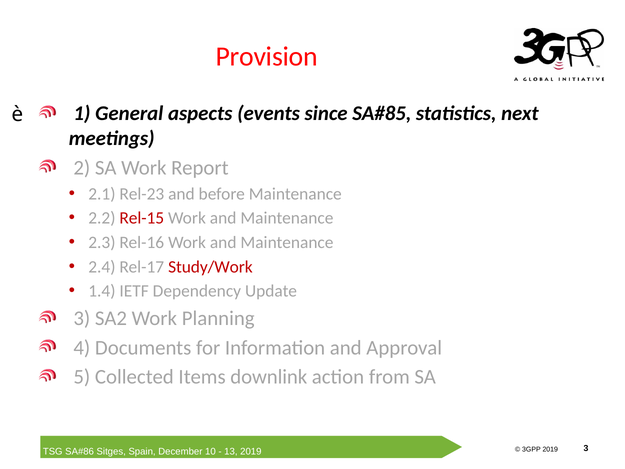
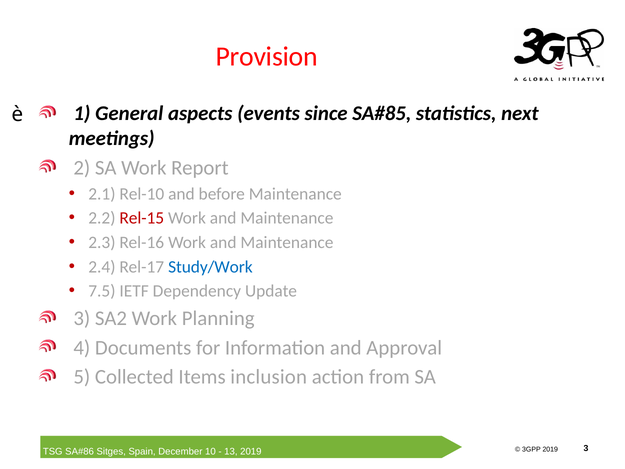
Rel-23: Rel-23 -> Rel-10
Study/Work colour: red -> blue
1.4: 1.4 -> 7.5
downlink: downlink -> inclusion
